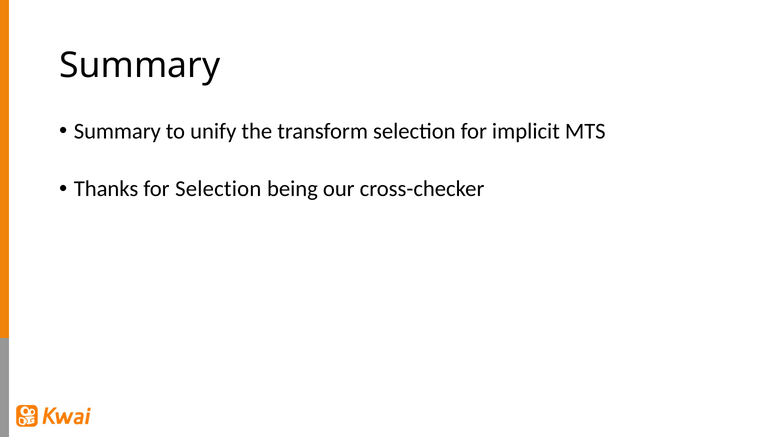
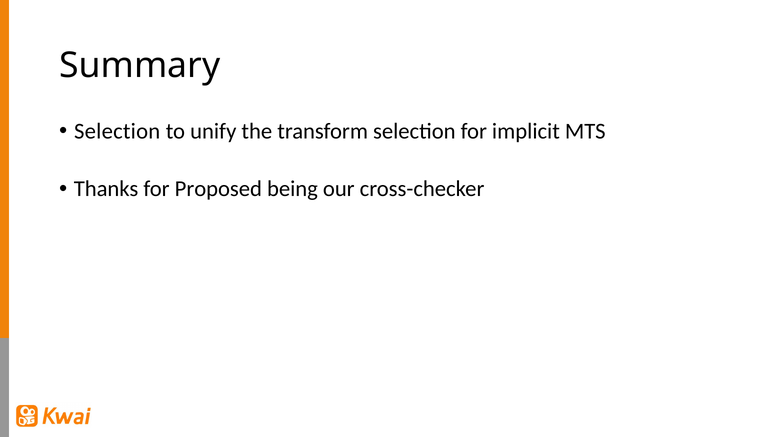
Summary at (117, 131): Summary -> Selection
for Selection: Selection -> Proposed
